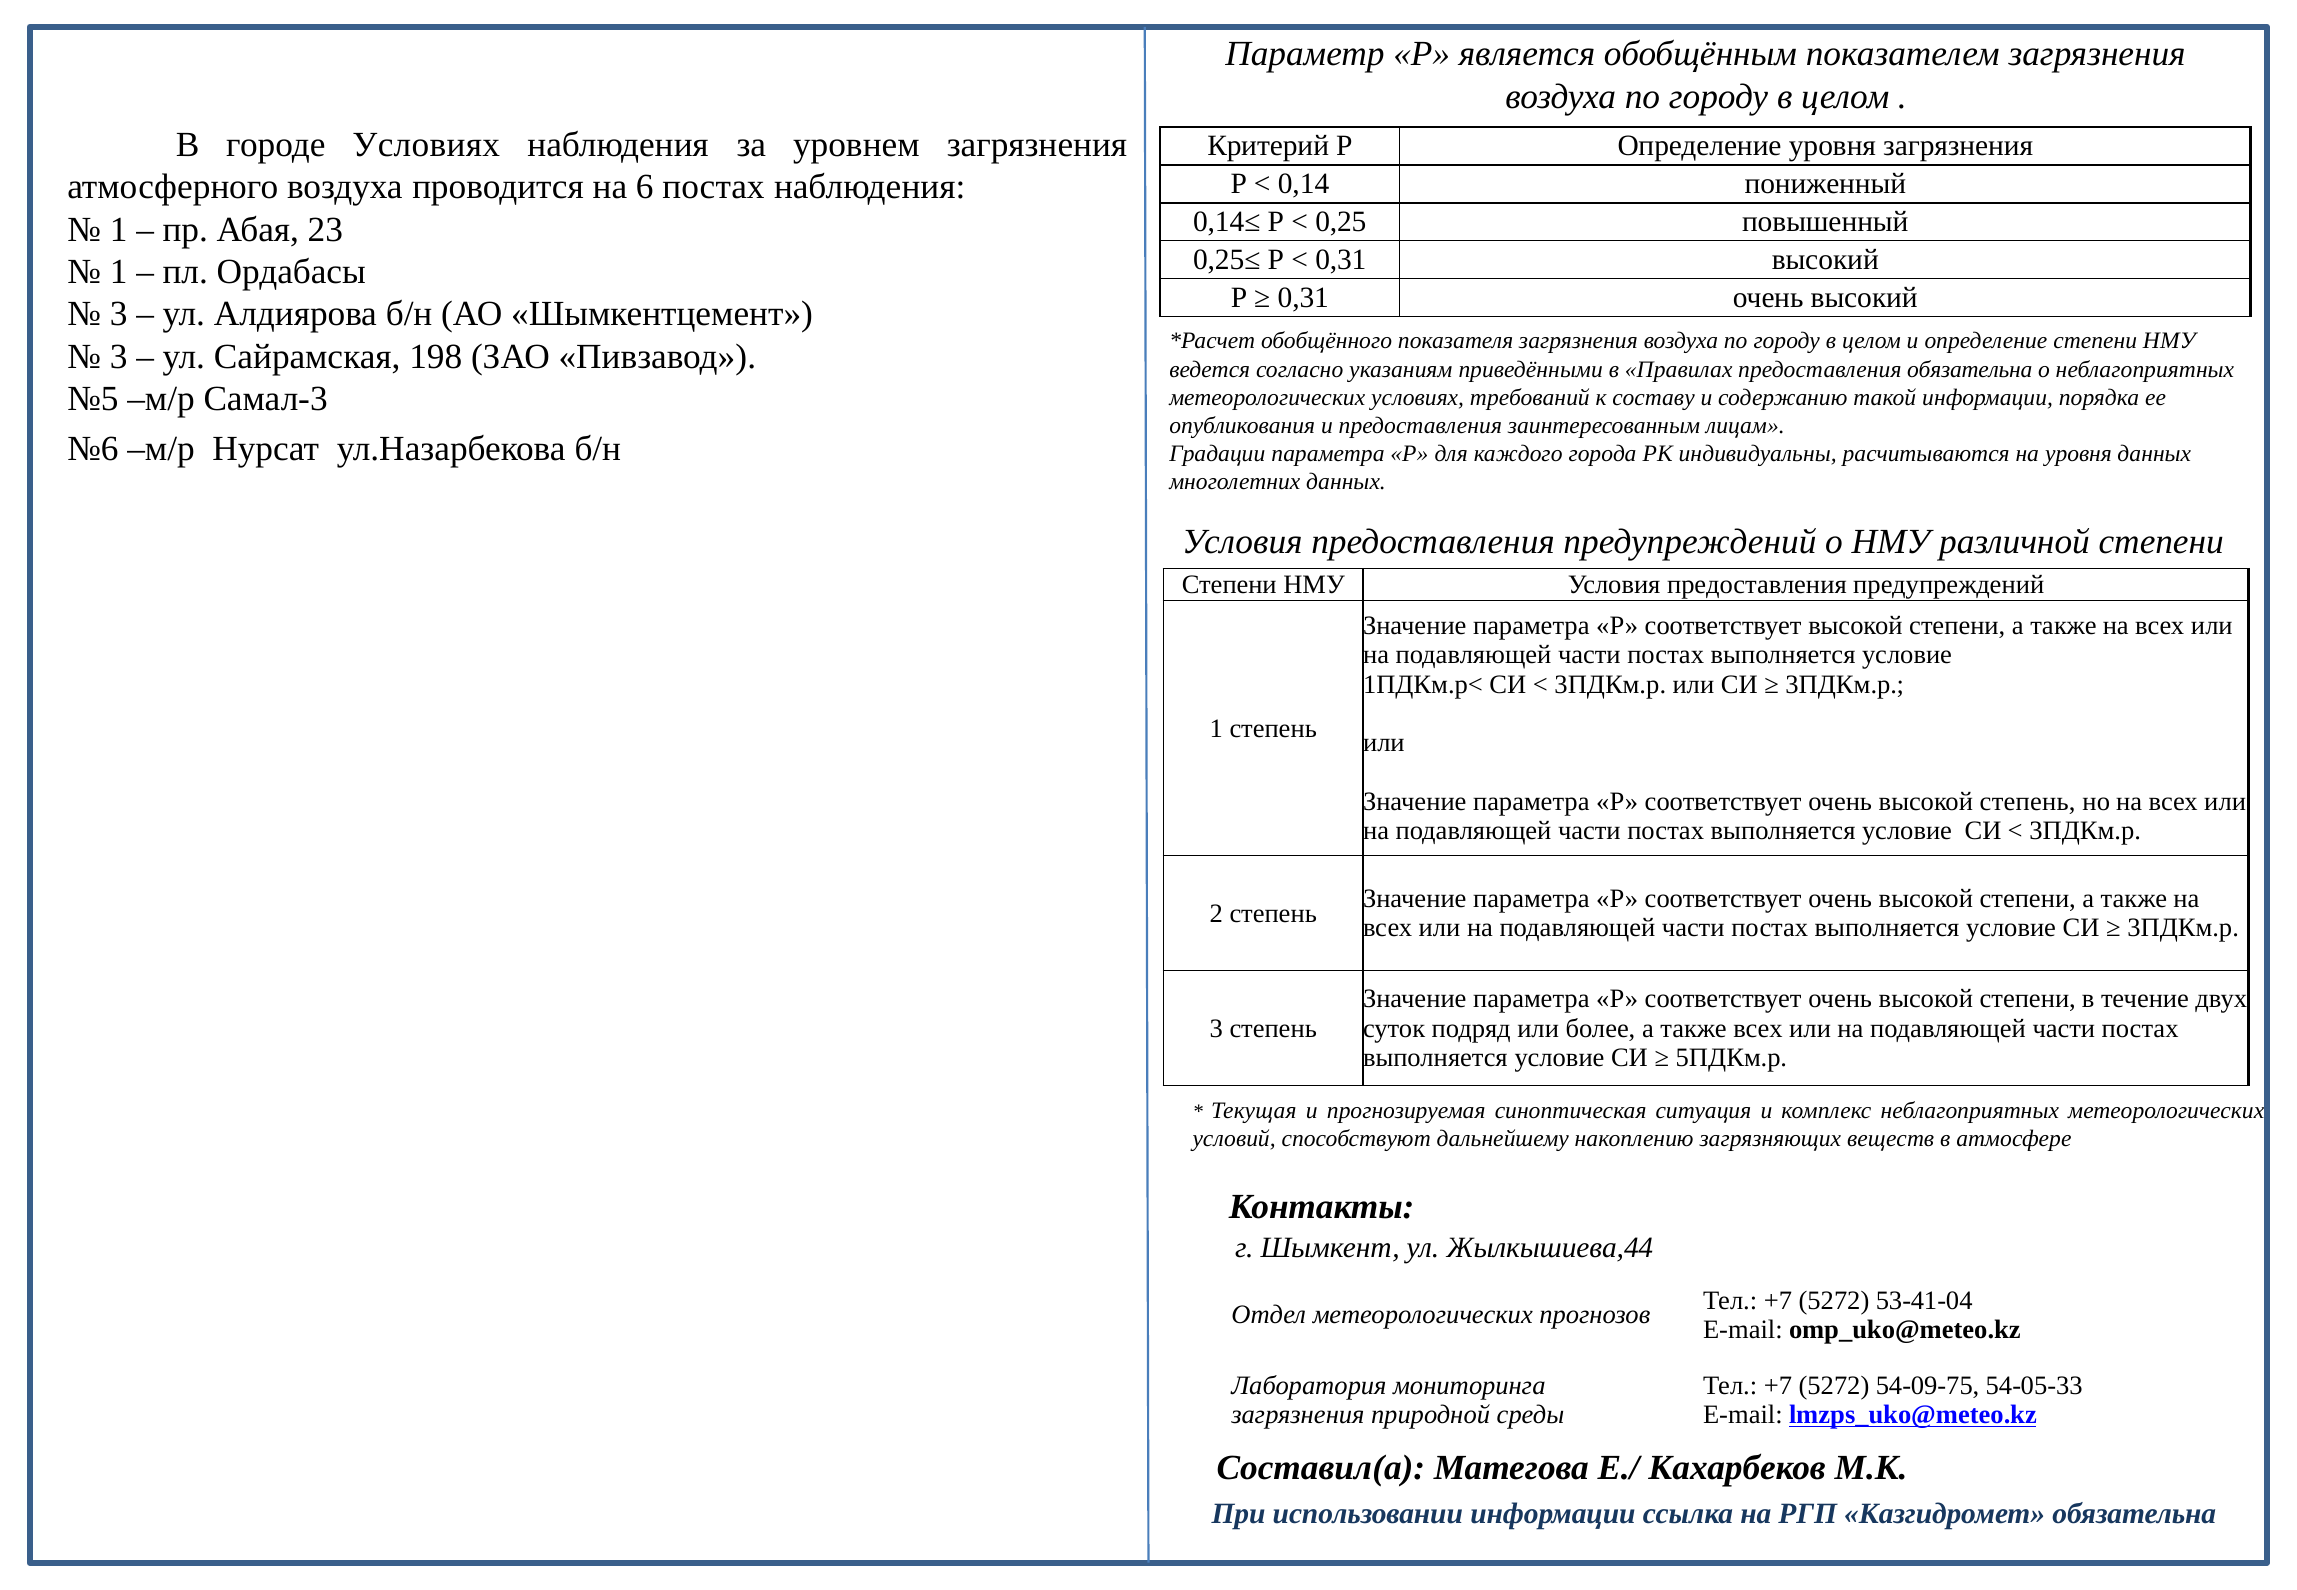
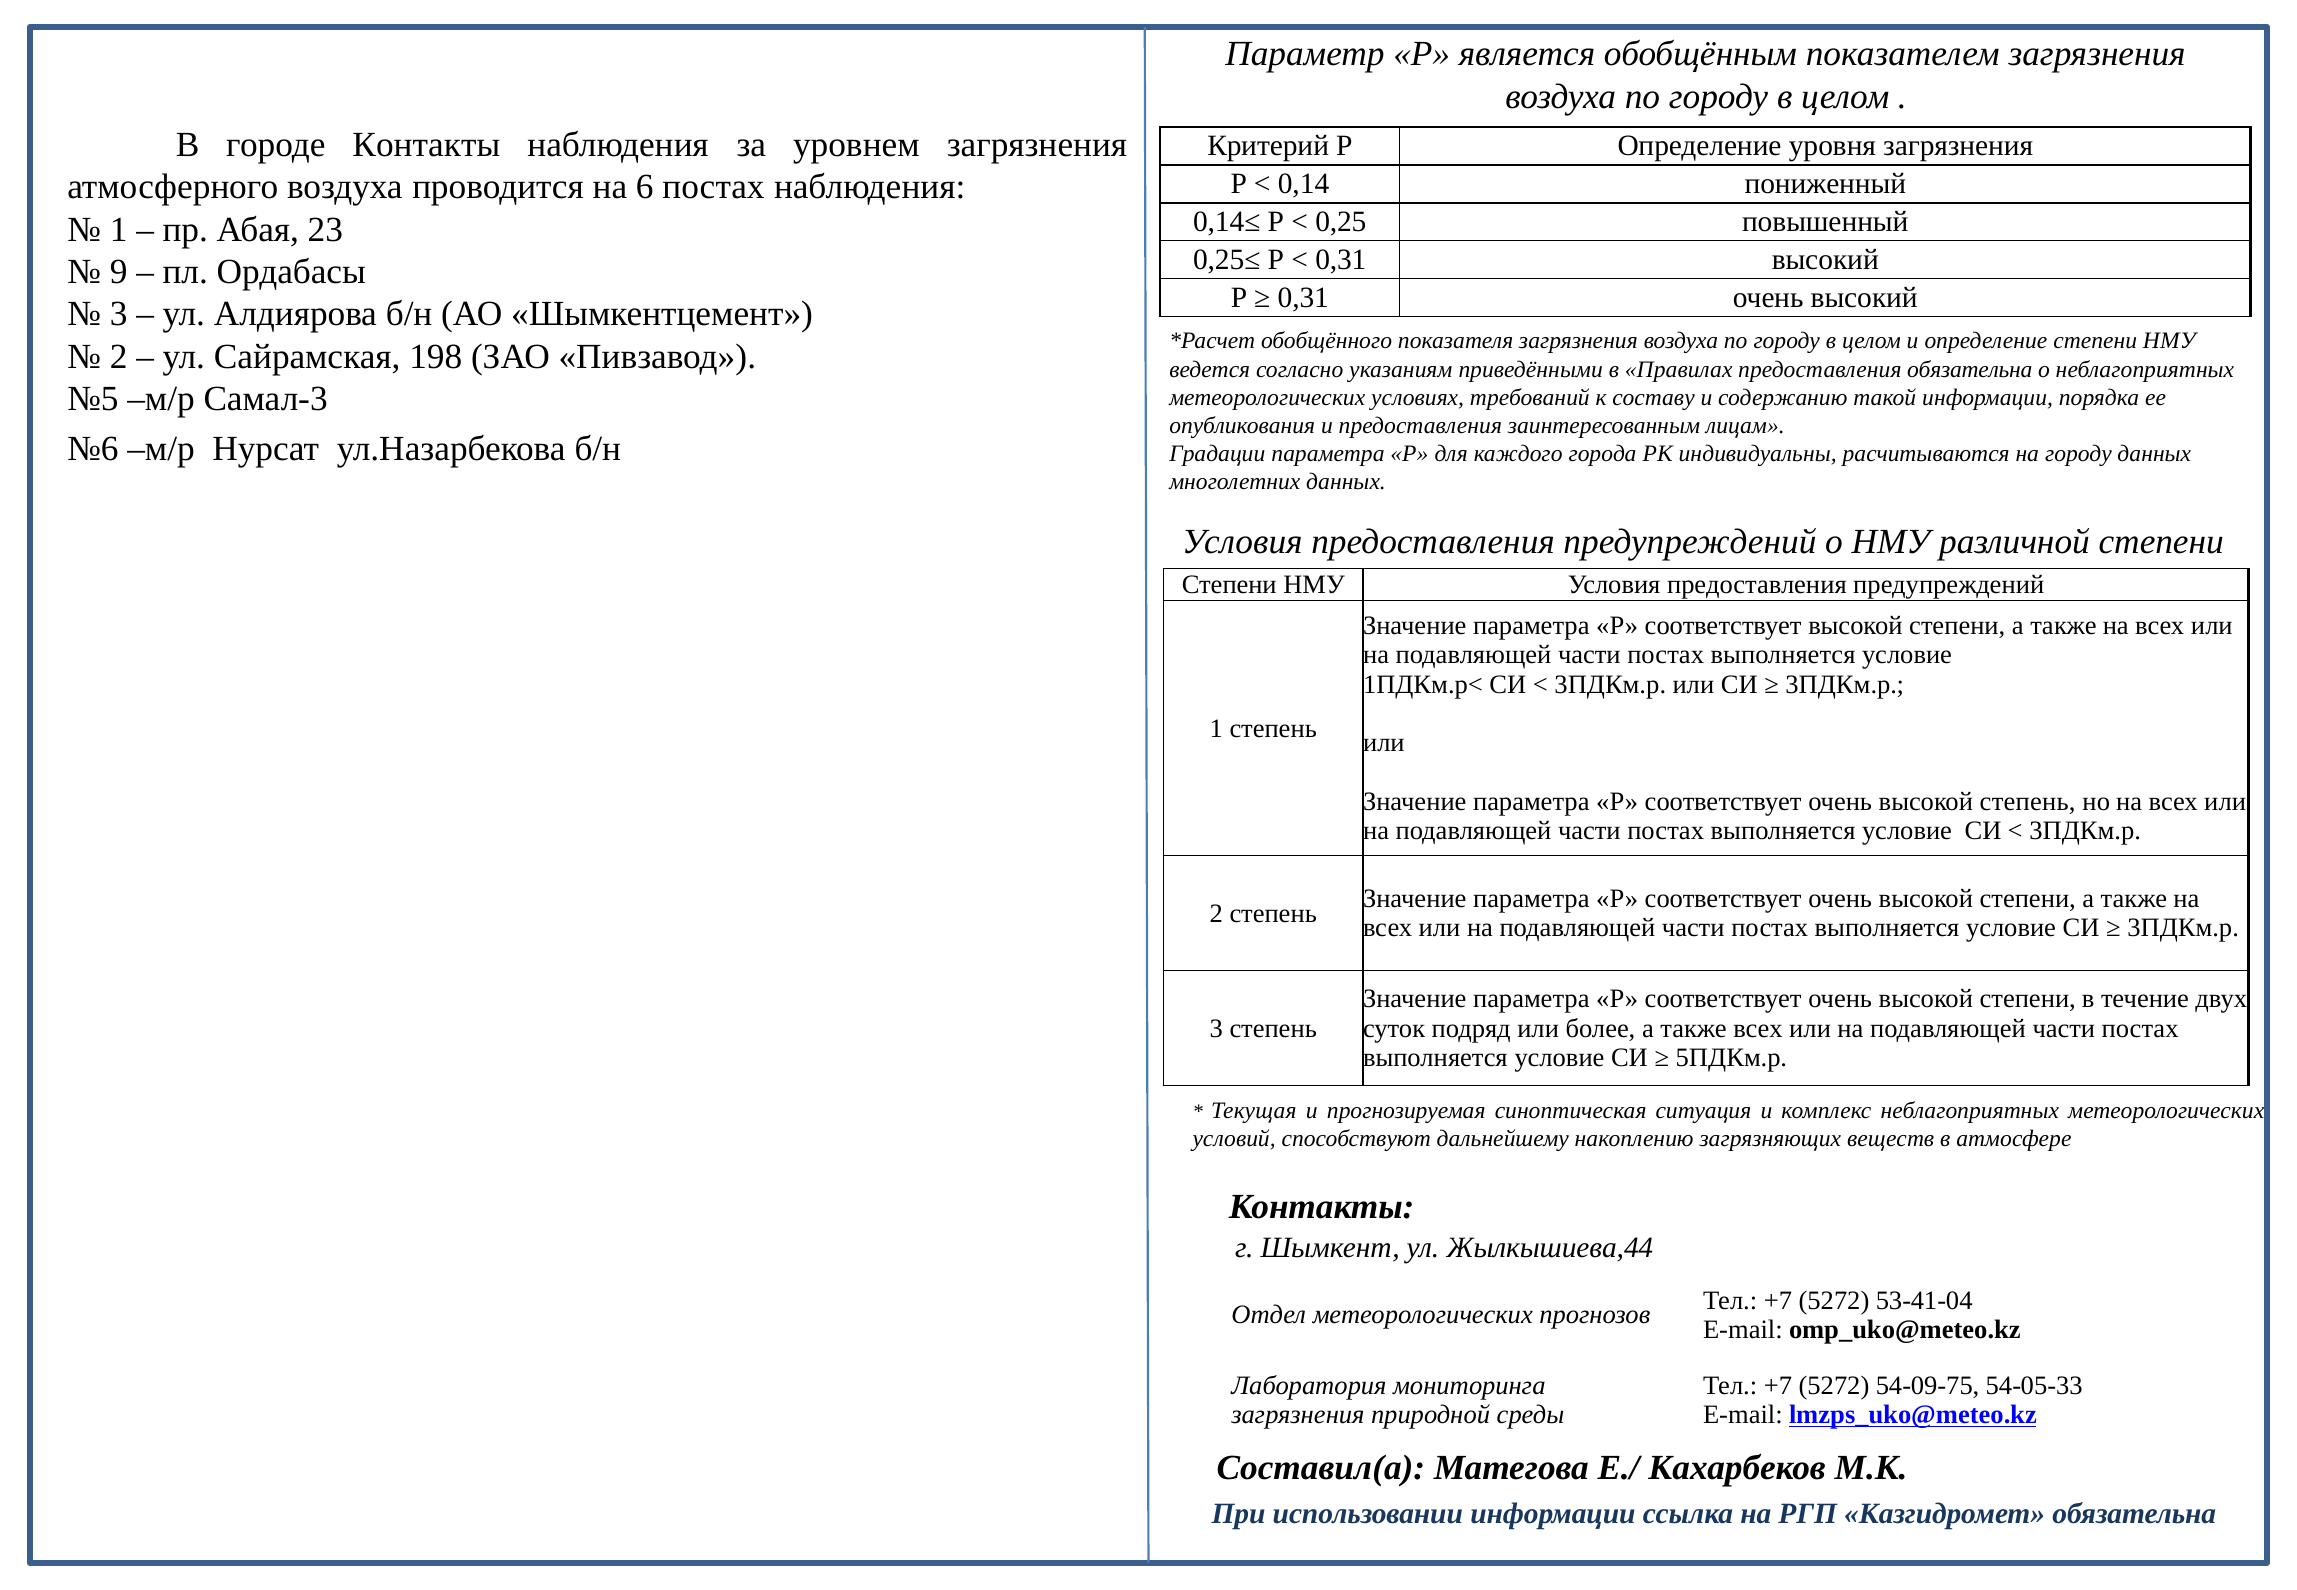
городе Условиях: Условиях -> Контакты
1 at (119, 272): 1 -> 9
3 at (119, 357): 3 -> 2
на уровня: уровня -> городу
